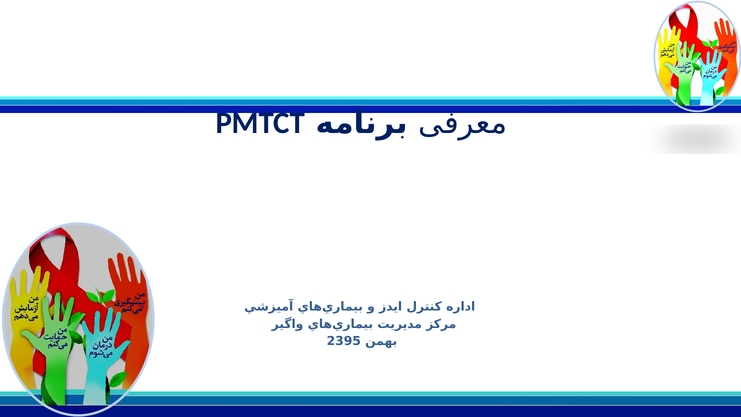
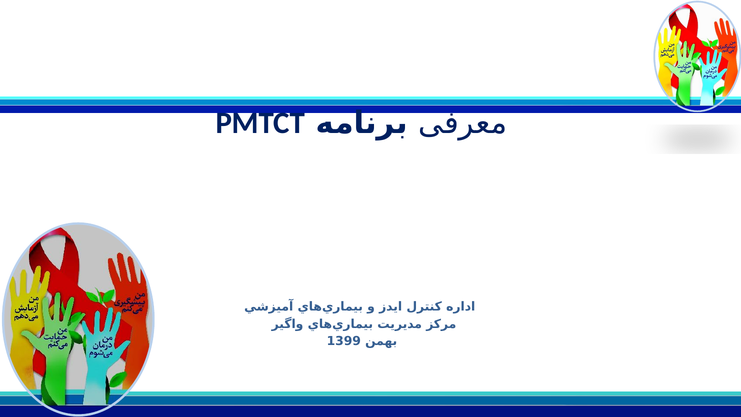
2395: 2395 -> 1399
